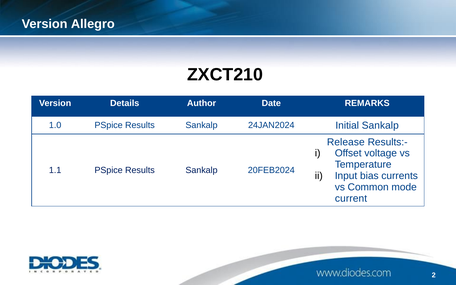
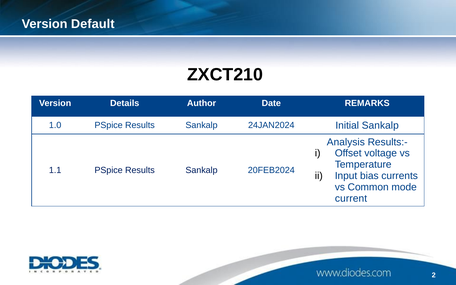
Allegro: Allegro -> Default
Release: Release -> Analysis
